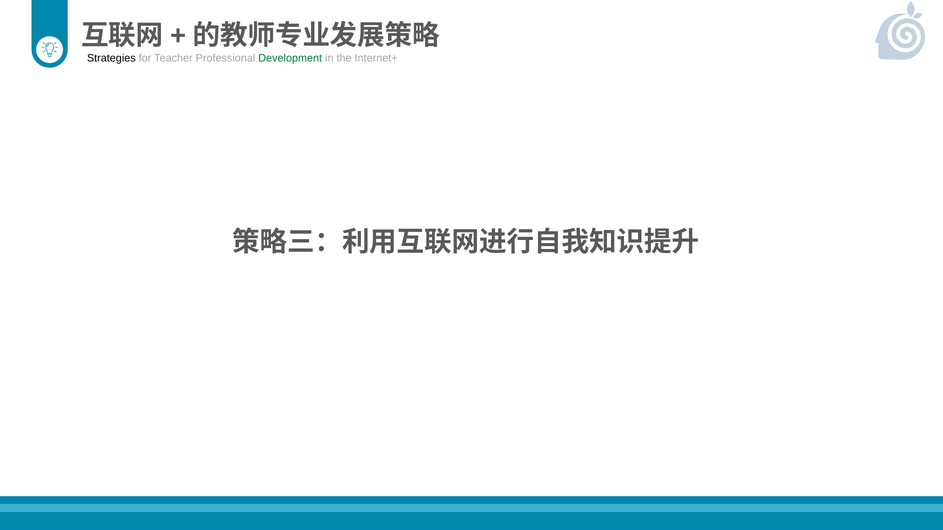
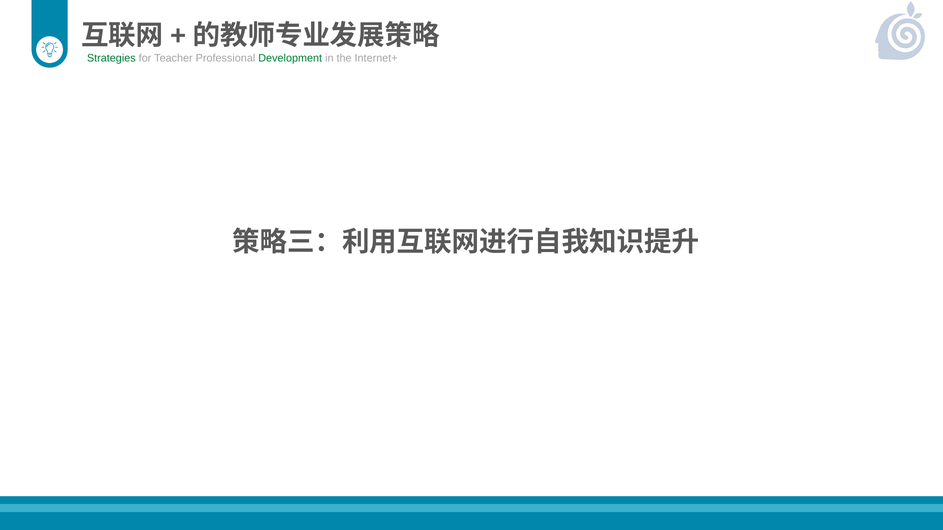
Strategies colour: black -> green
